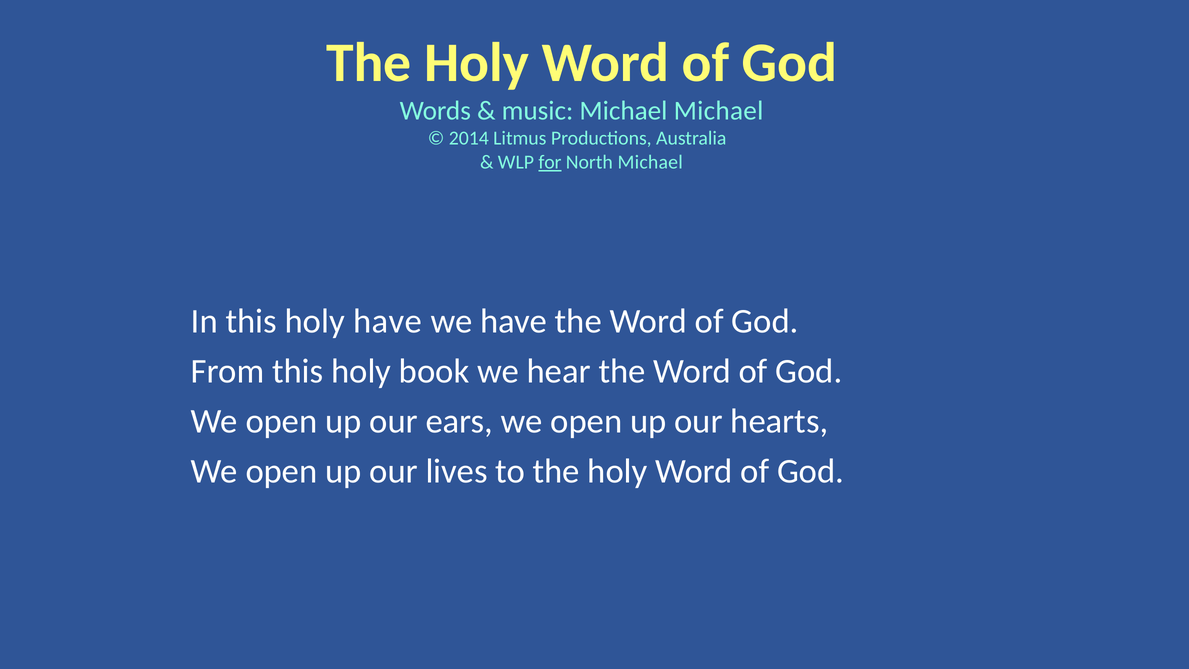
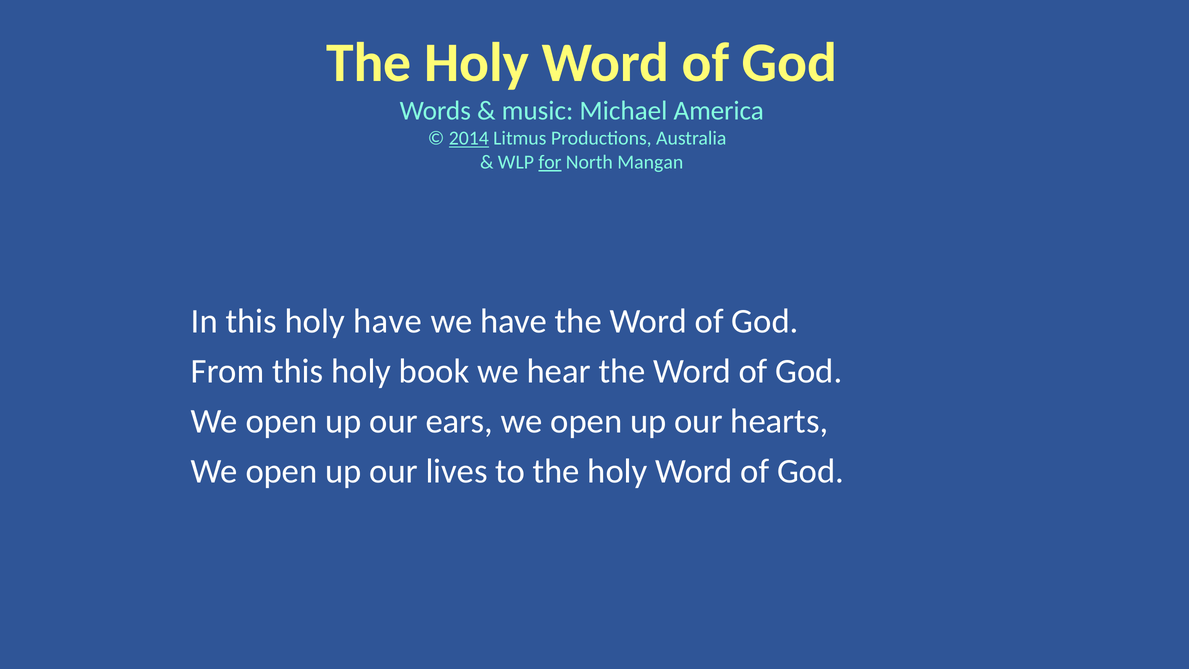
Michael Michael: Michael -> America
2014 underline: none -> present
North Michael: Michael -> Mangan
